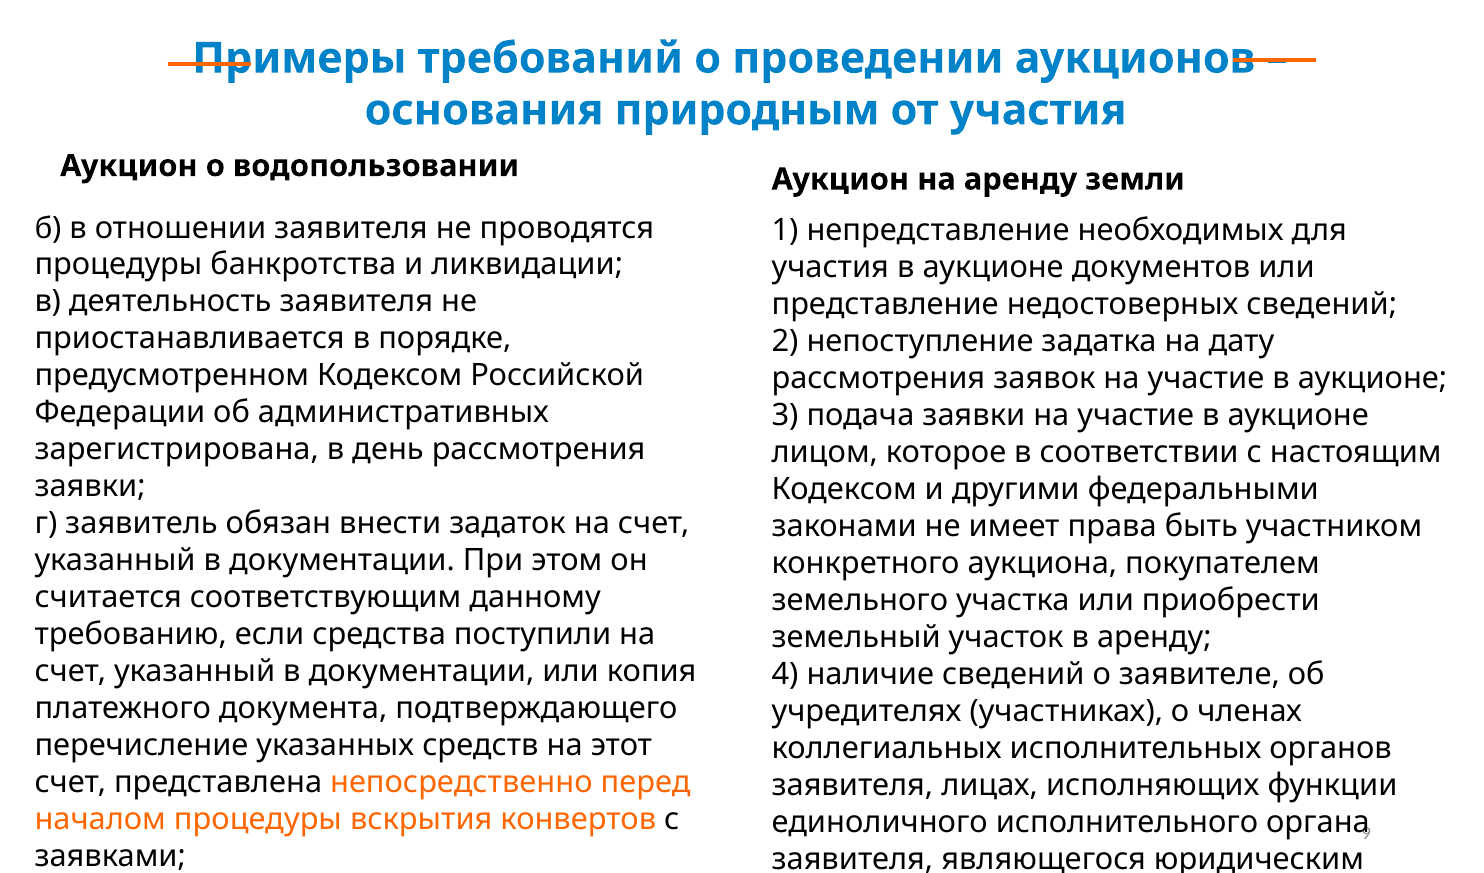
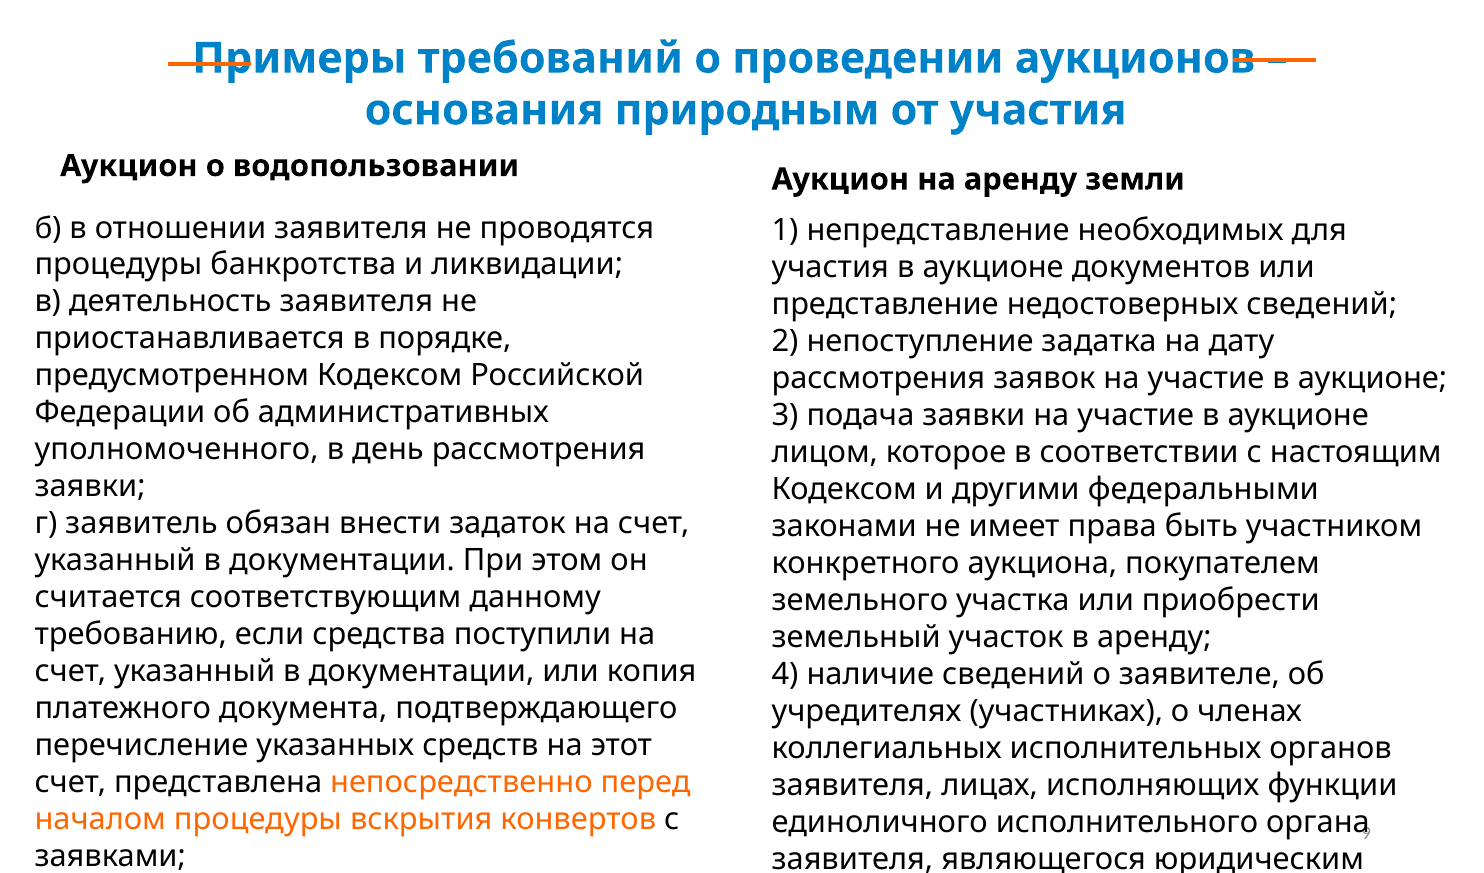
зарегистрирована: зарегистрирована -> уполномоченного
